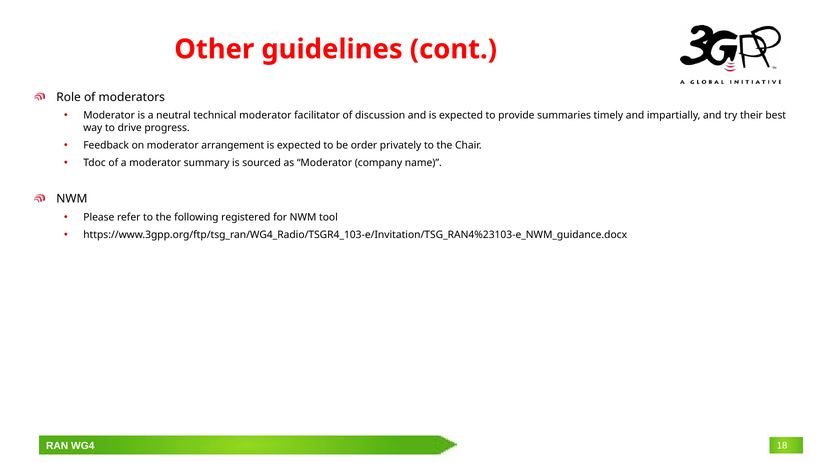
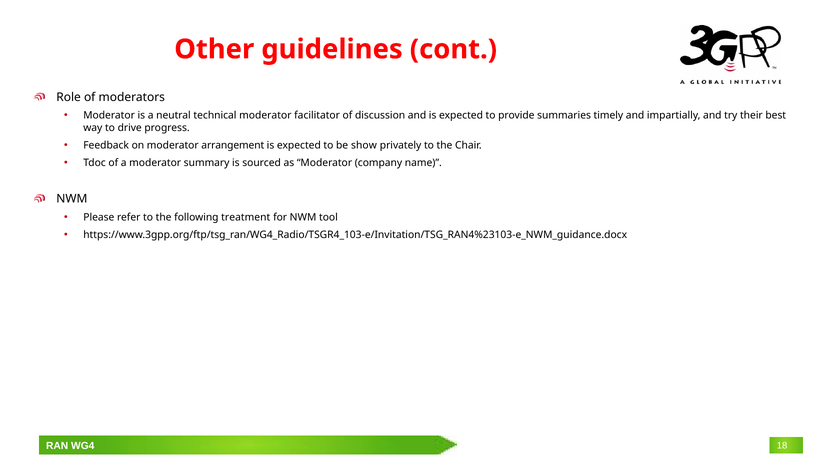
order: order -> show
registered: registered -> treatment
